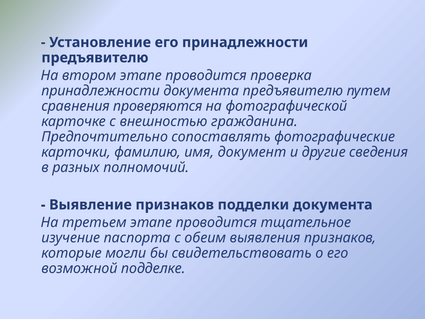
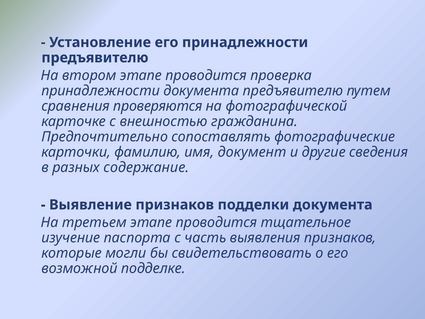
полномочий: полномочий -> содержание
обеим: обеим -> часть
